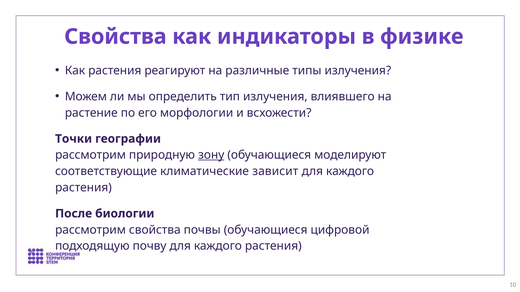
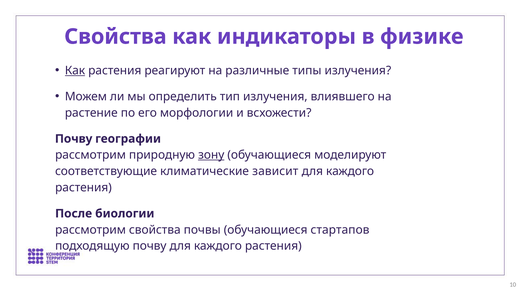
Как at (75, 71) underline: none -> present
Точки at (74, 139): Точки -> Почву
цифровой: цифровой -> стартапов
